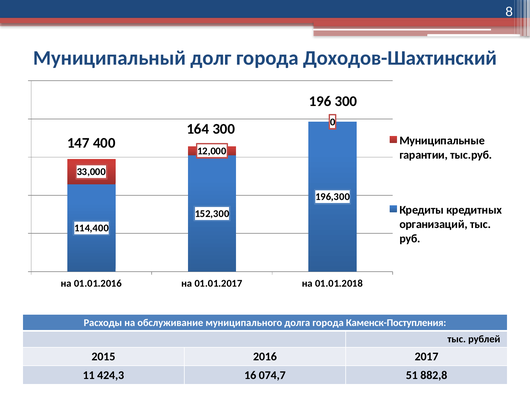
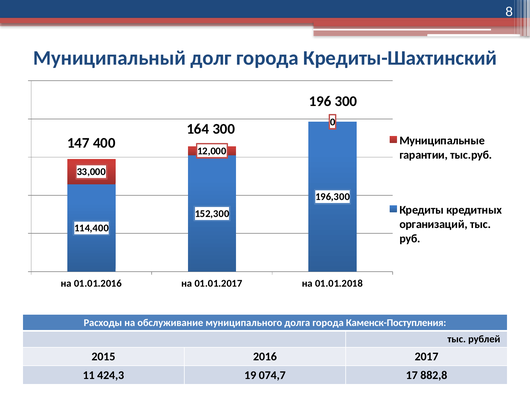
Доходов-Шахтинский: Доходов-Шахтинский -> Кредиты-Шахтинский
16: 16 -> 19
51: 51 -> 17
